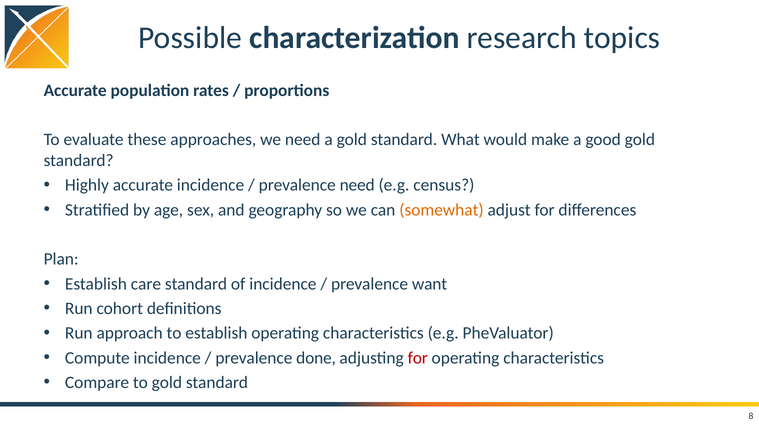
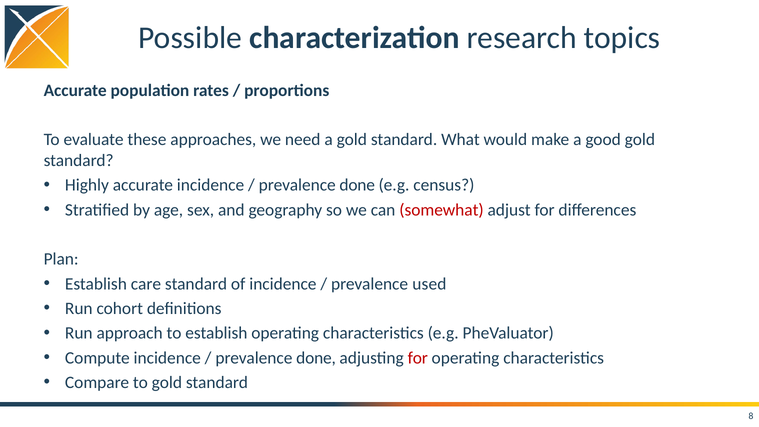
need at (357, 185): need -> done
somewhat colour: orange -> red
want: want -> used
